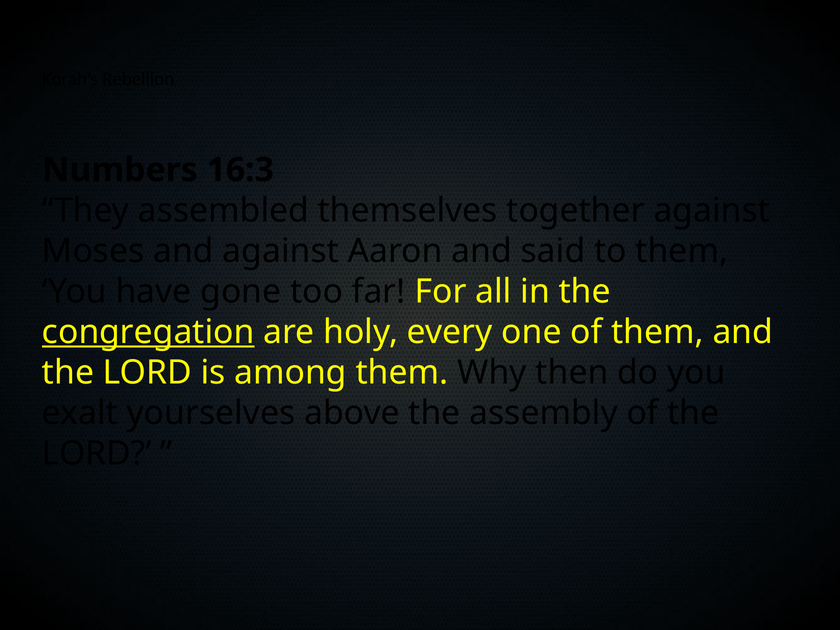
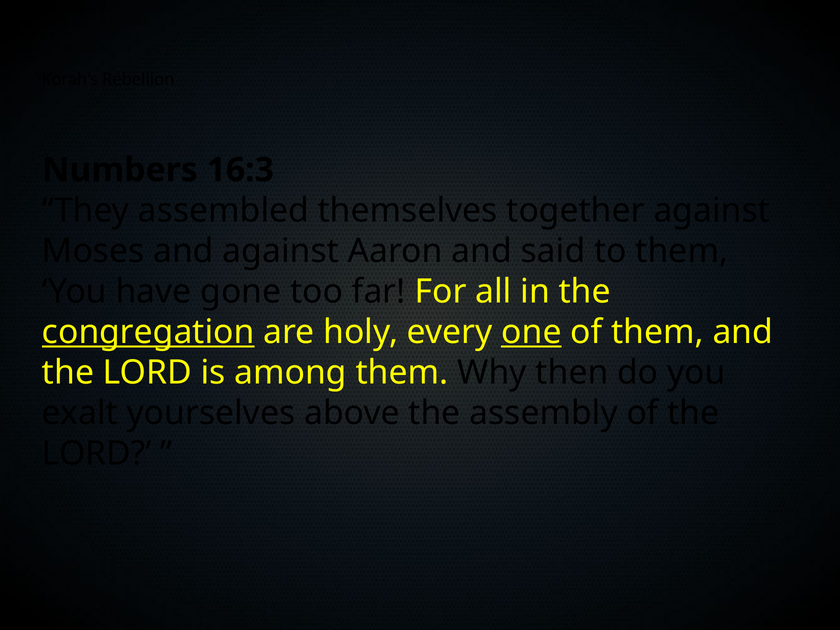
one underline: none -> present
